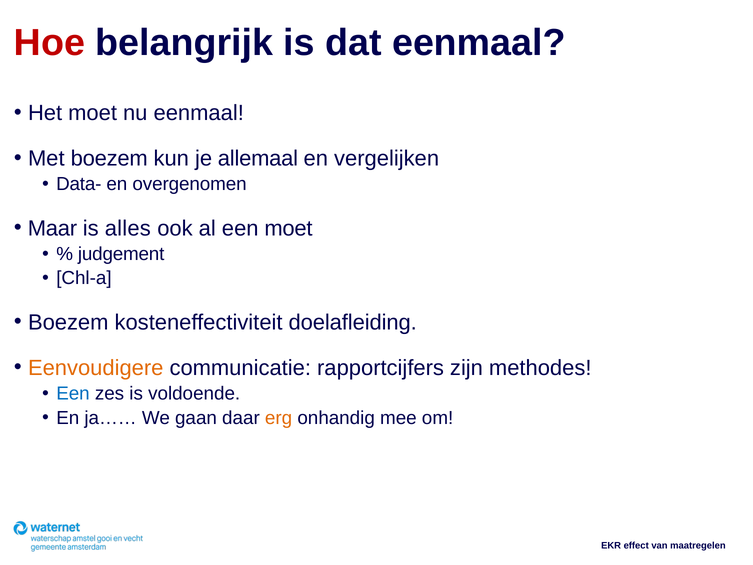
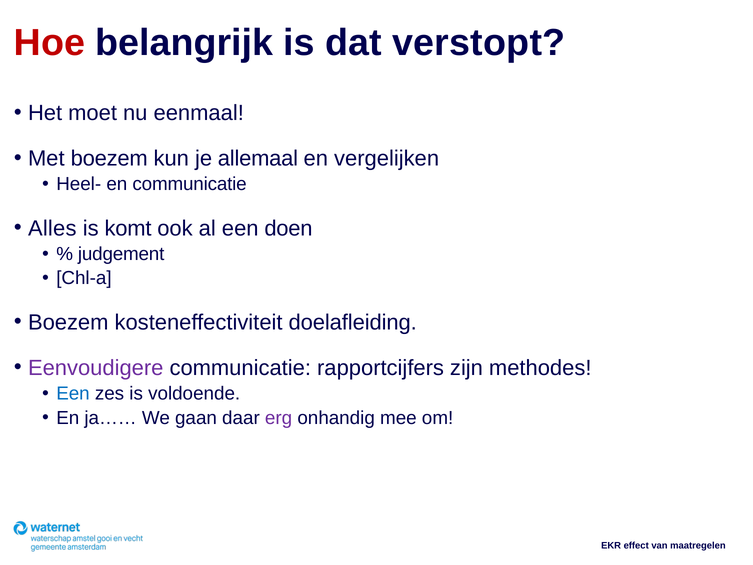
dat eenmaal: eenmaal -> verstopt
Data-: Data- -> Heel-
en overgenomen: overgenomen -> communicatie
Maar: Maar -> Alles
alles: alles -> komt
een moet: moet -> doen
Eenvoudigere colour: orange -> purple
erg colour: orange -> purple
